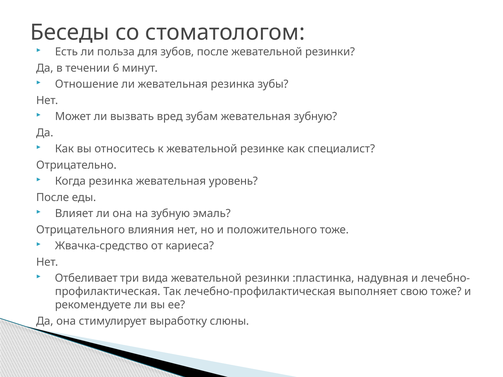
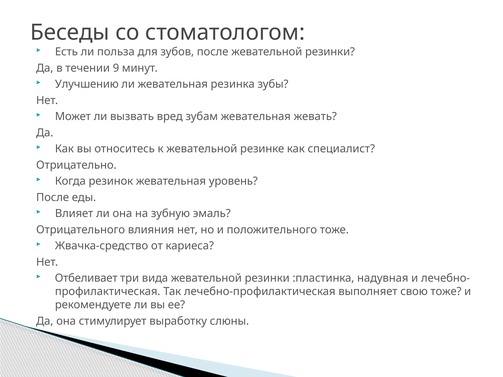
6: 6 -> 9
Отношение: Отношение -> Улучшению
жевательная зубную: зубную -> жевать
Когда резинка: резинка -> резинок
